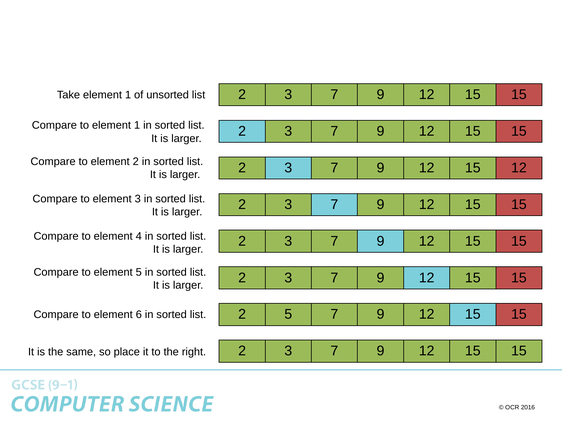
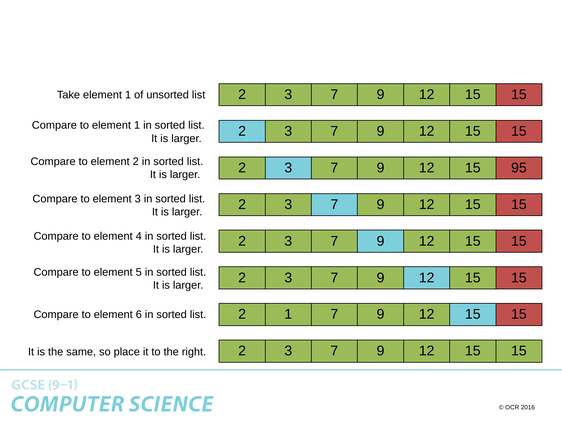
15 12: 12 -> 95
2 5: 5 -> 1
